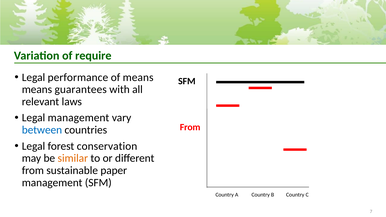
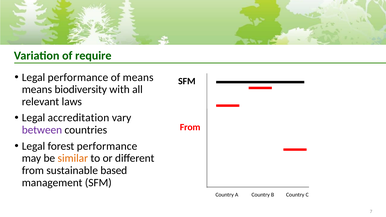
guarantees: guarantees -> biodiversity
Legal management: management -> accreditation
between colour: blue -> purple
forest conservation: conservation -> performance
paper: paper -> based
